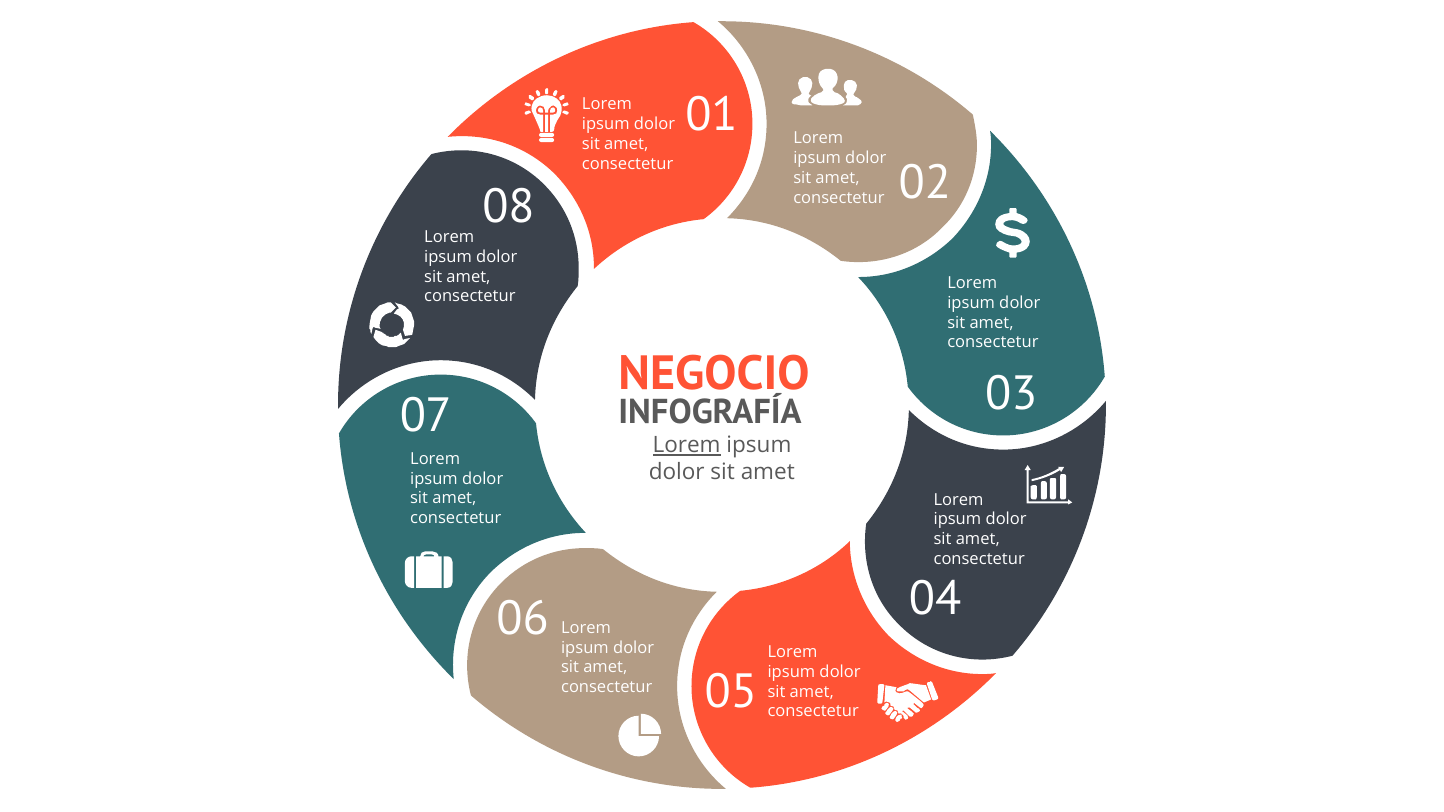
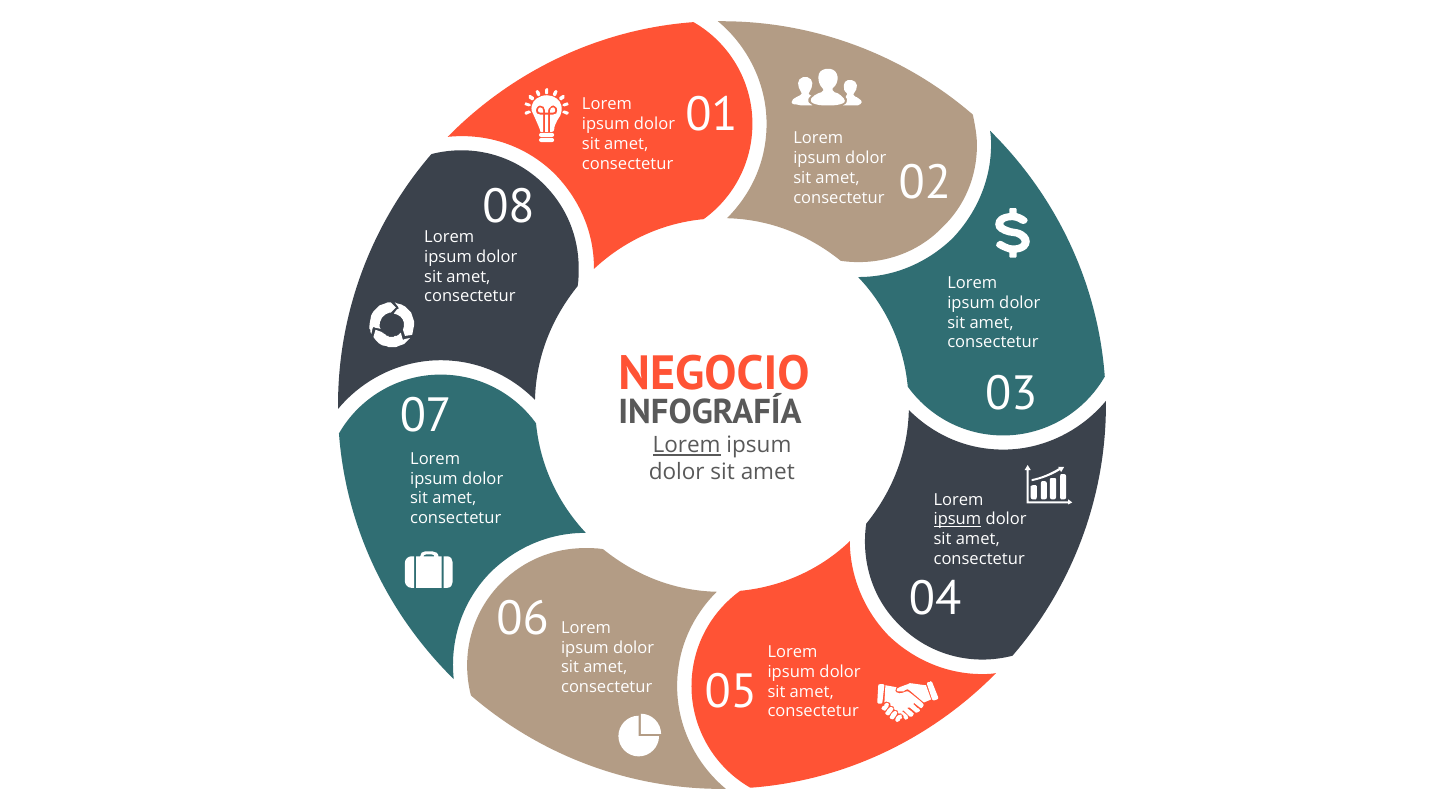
ipsum at (957, 520) underline: none -> present
